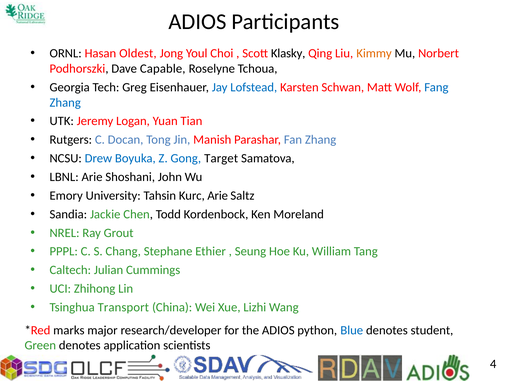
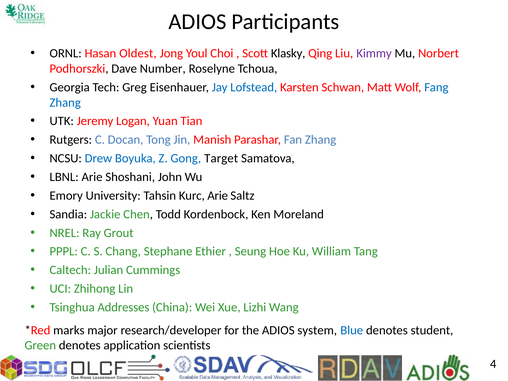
Kimmy colour: orange -> purple
Capable: Capable -> Number
Transport: Transport -> Addresses
python: python -> system
